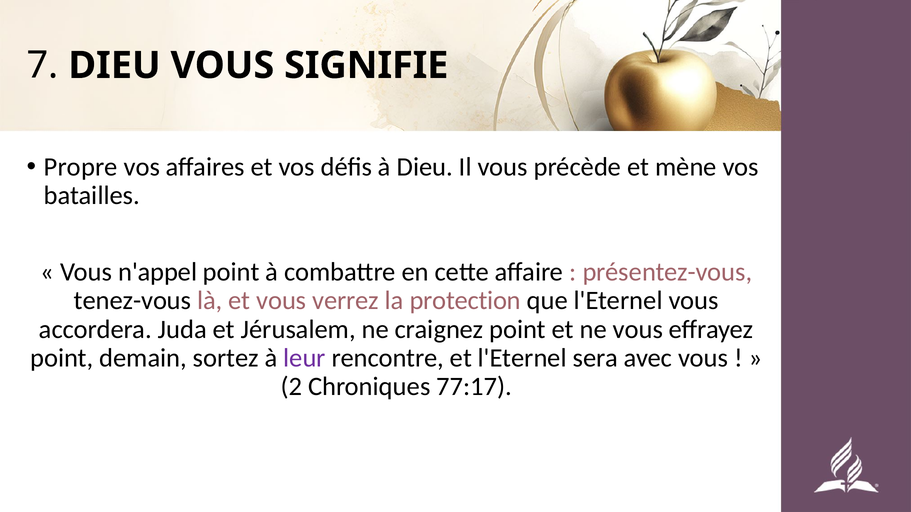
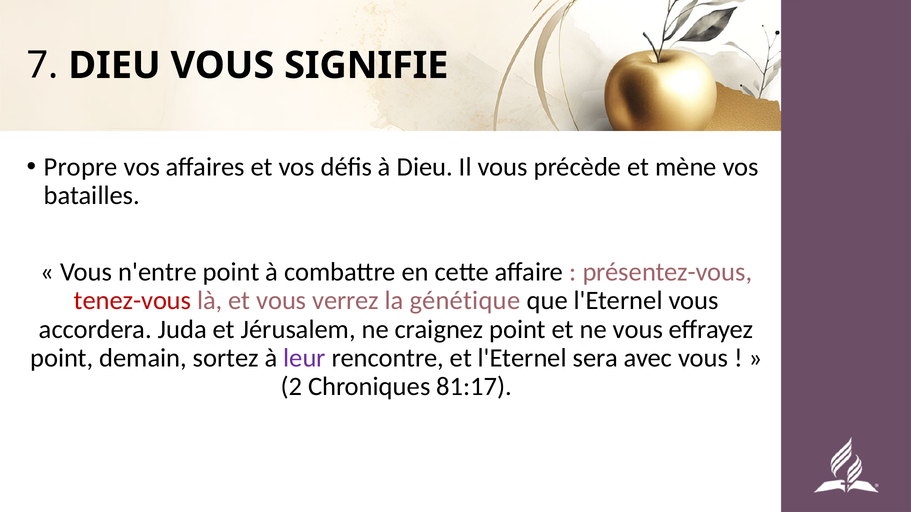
n'appel: n'appel -> n'entre
tenez-vous colour: black -> red
protection: protection -> génétique
77:17: 77:17 -> 81:17
